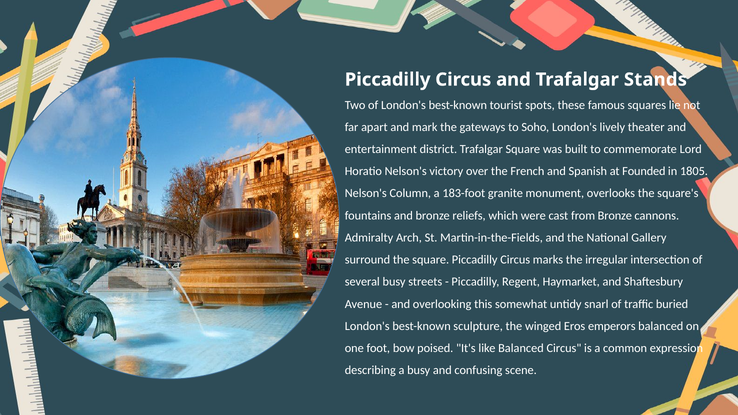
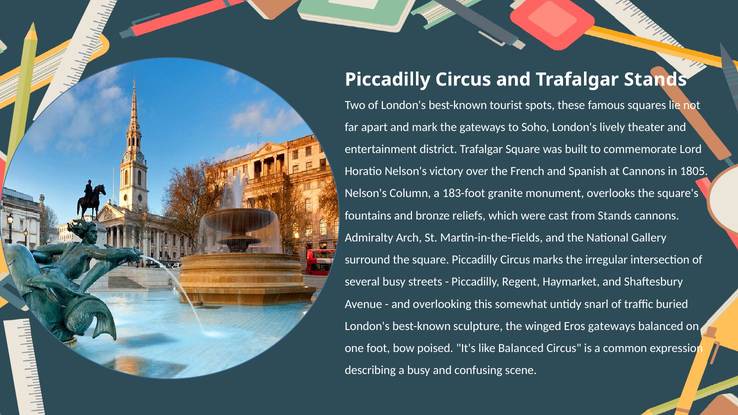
at Founded: Founded -> Cannons
from Bronze: Bronze -> Stands
Eros emperors: emperors -> gateways
